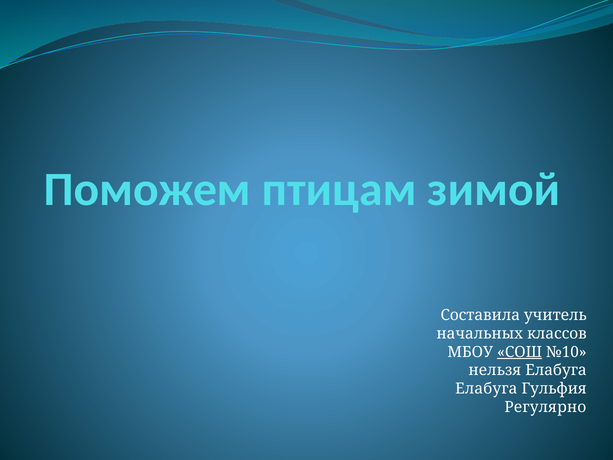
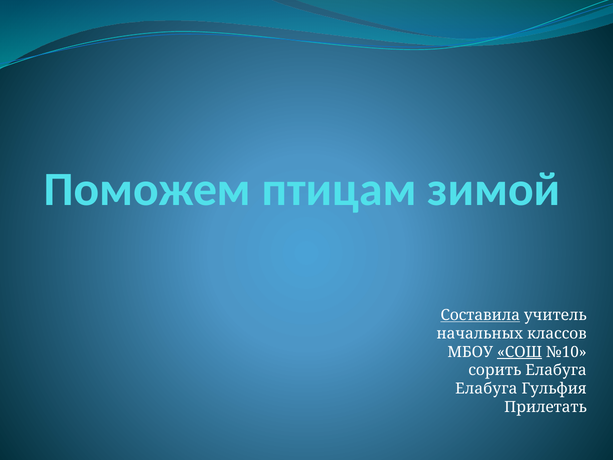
Составила underline: none -> present
нельзя: нельзя -> сорить
Регулярно: Регулярно -> Прилетать
